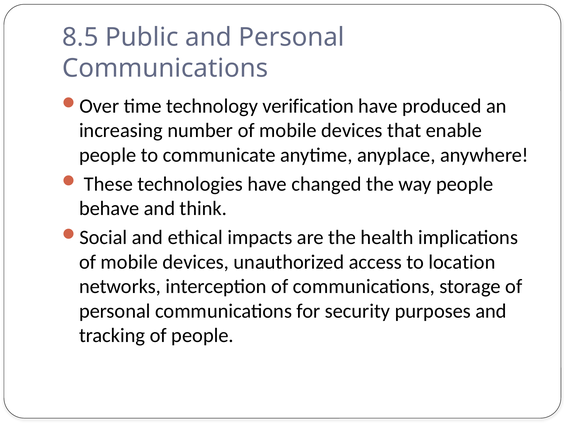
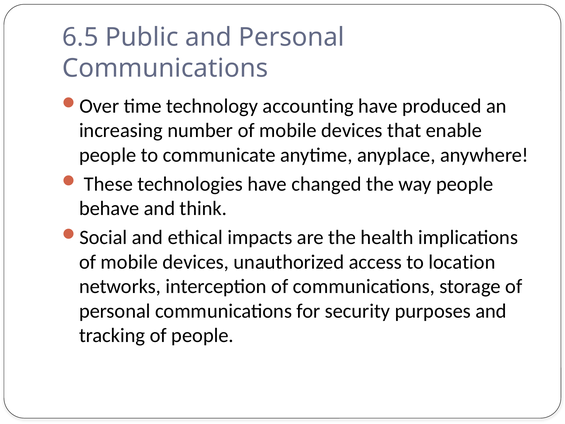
8.5: 8.5 -> 6.5
verification: verification -> accounting
